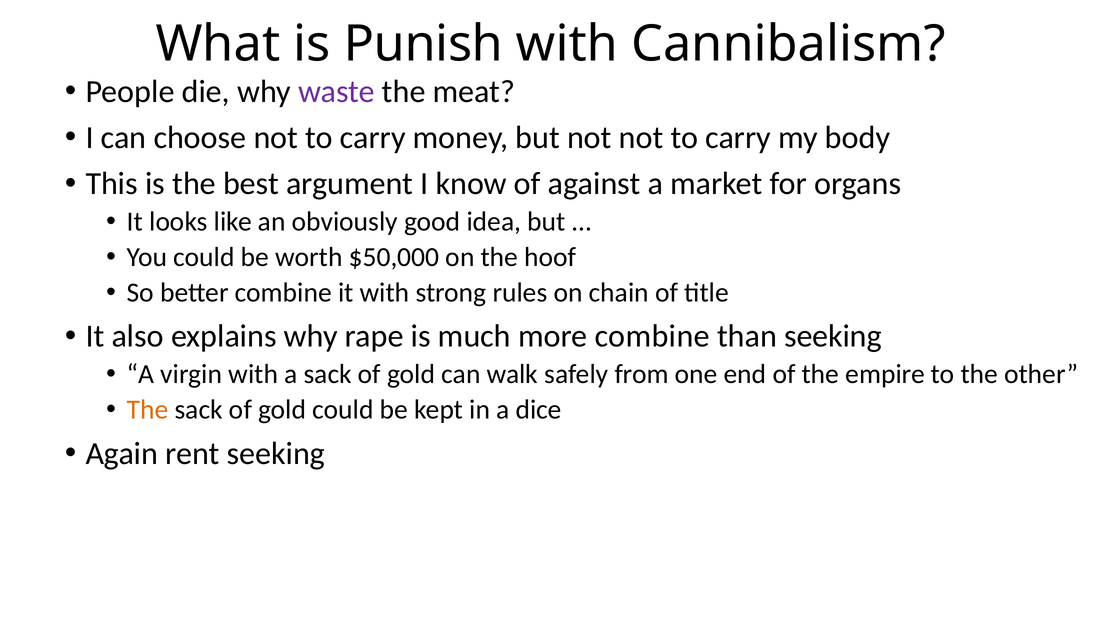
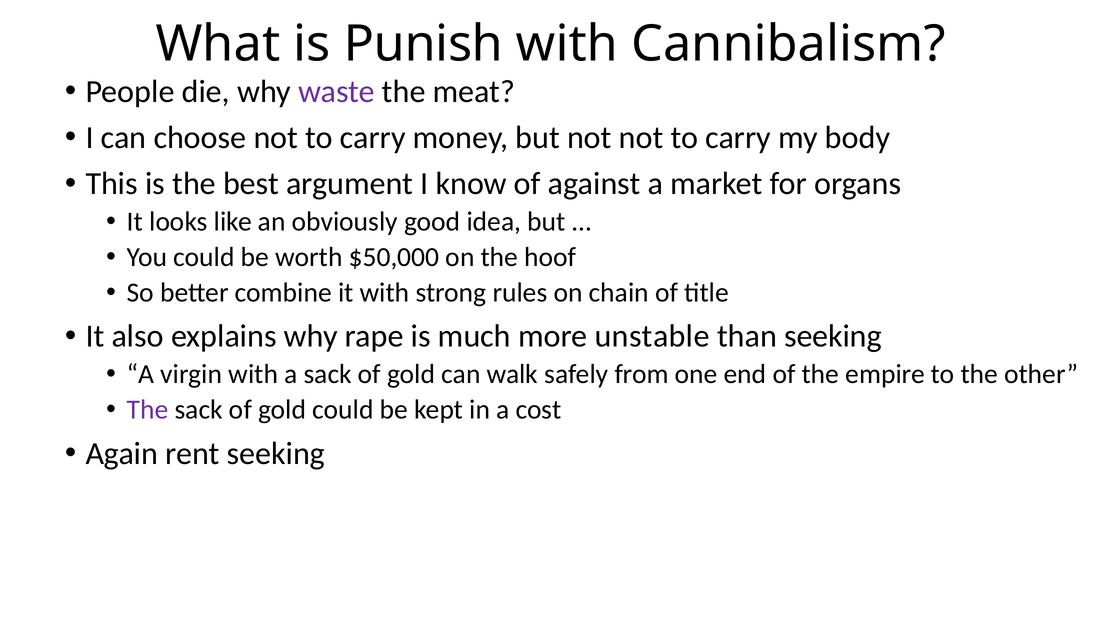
more combine: combine -> unstable
The at (148, 410) colour: orange -> purple
dice: dice -> cost
